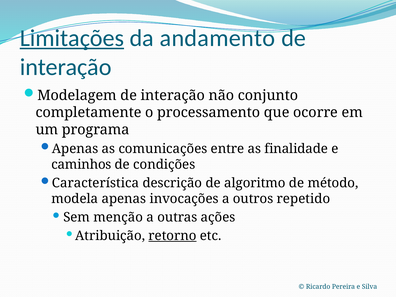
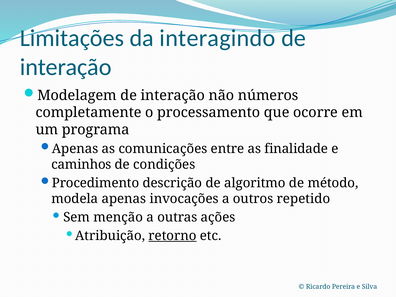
Limitações underline: present -> none
andamento: andamento -> interagindo
conjunto: conjunto -> números
Característica: Característica -> Procedimento
